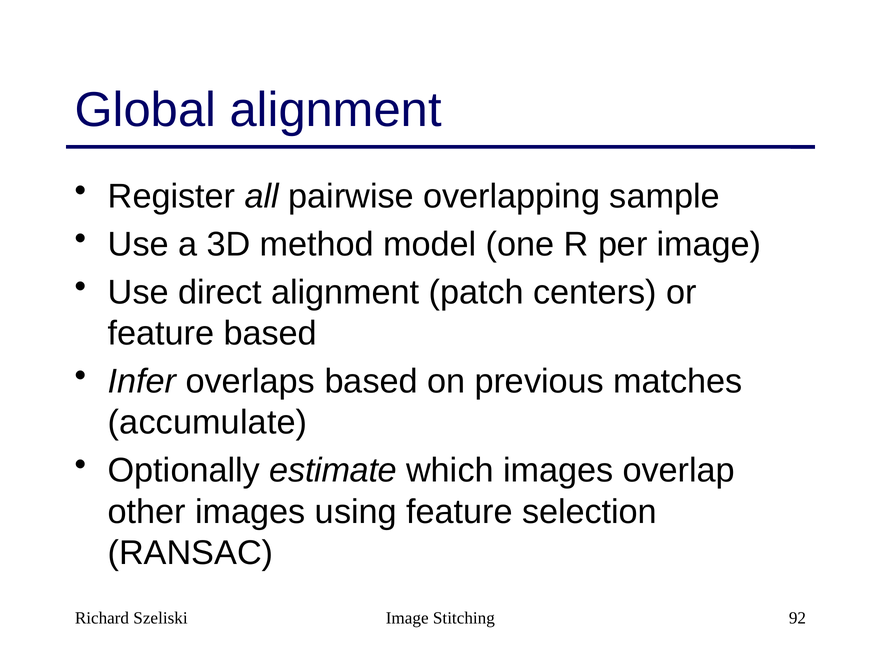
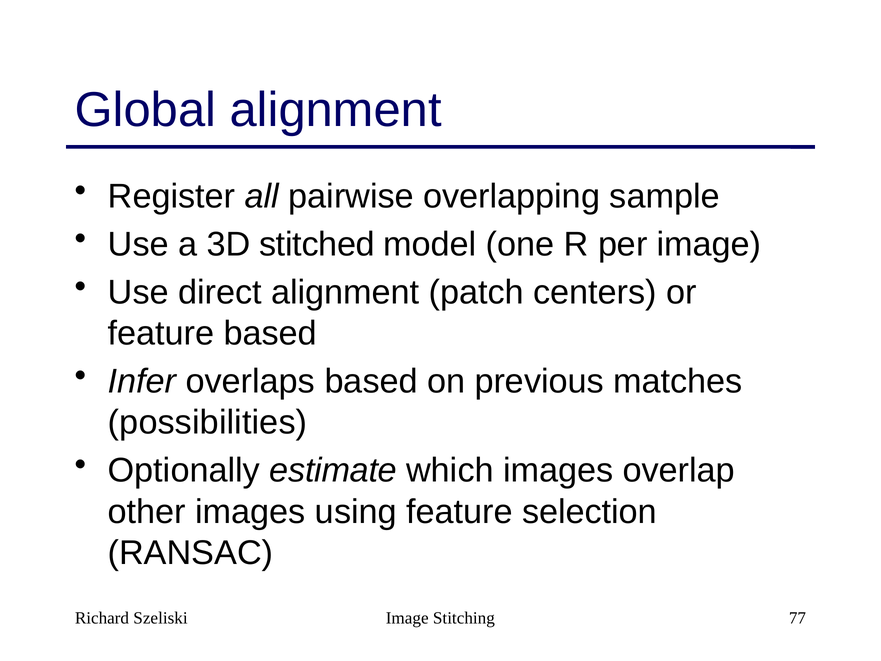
method: method -> stitched
accumulate: accumulate -> possibilities
92: 92 -> 77
